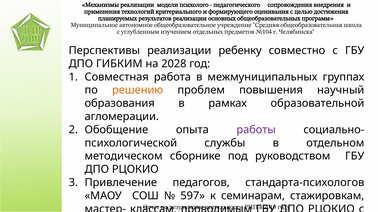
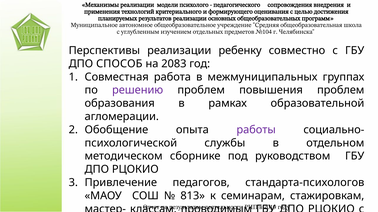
ГИБКИМ: ГИБКИМ -> СПОСОБ
2028: 2028 -> 2083
решению colour: orange -> purple
повышения научный: научный -> проблем
597: 597 -> 813
